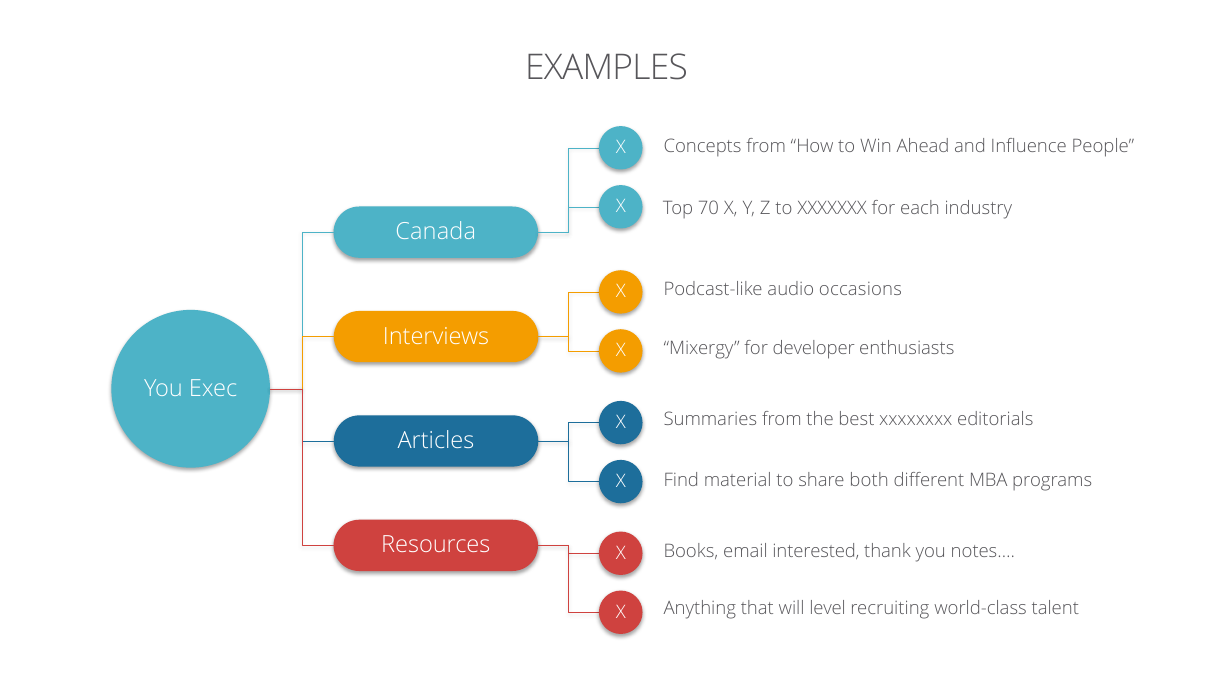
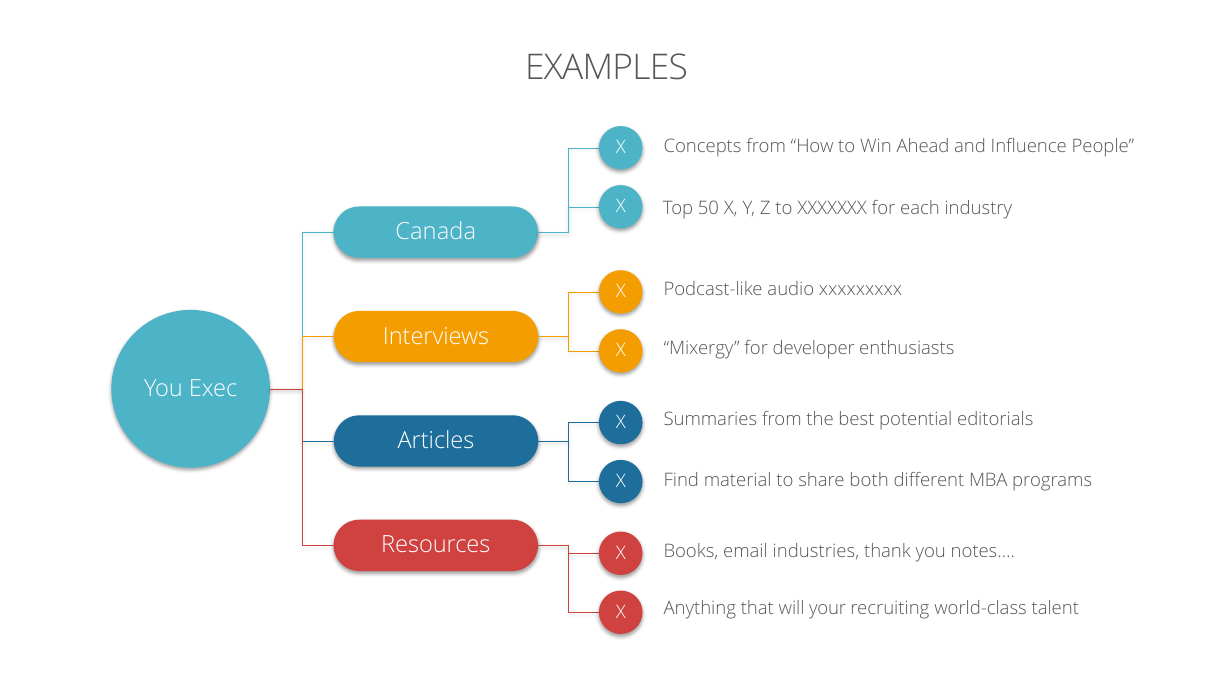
70: 70 -> 50
occasions: occasions -> xxxxxxxxx
xxxxxxxx: xxxxxxxx -> potential
interested: interested -> industries
level: level -> your
